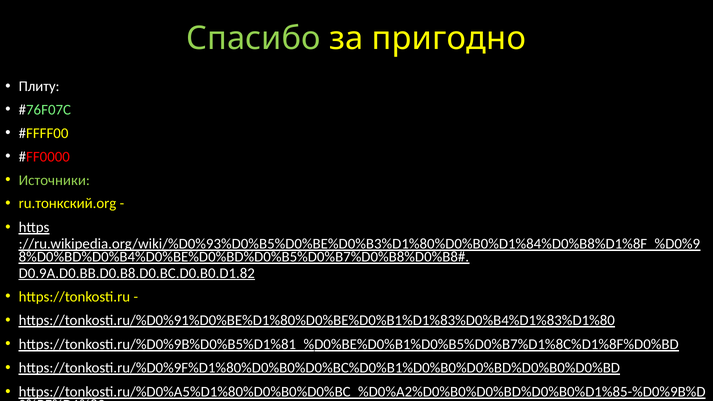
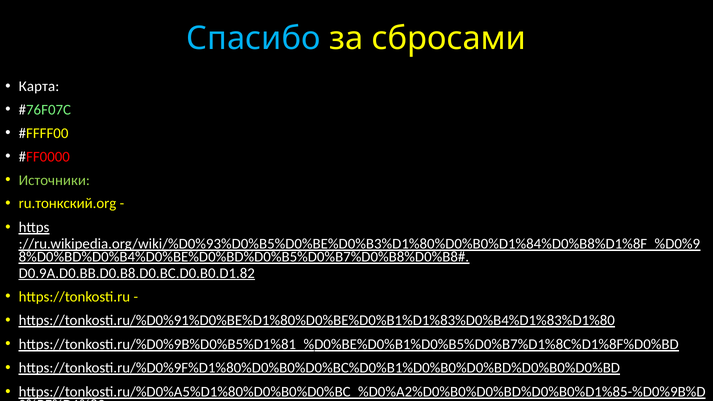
Спасибо colour: light green -> light blue
пригодно: пригодно -> сбросами
Плиту: Плиту -> Карта
